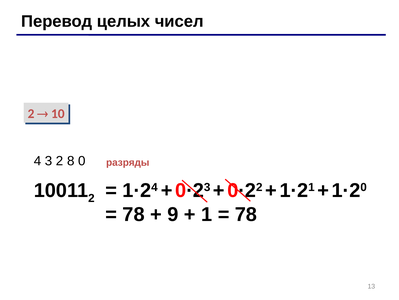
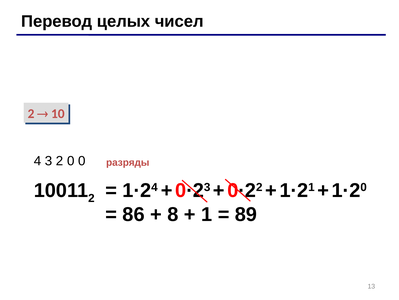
2 8: 8 -> 0
78 at (134, 214): 78 -> 86
9: 9 -> 8
78 at (246, 214): 78 -> 89
